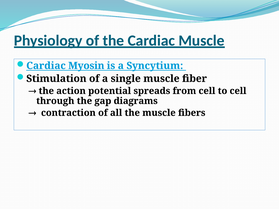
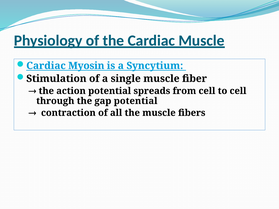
gap diagrams: diagrams -> potential
